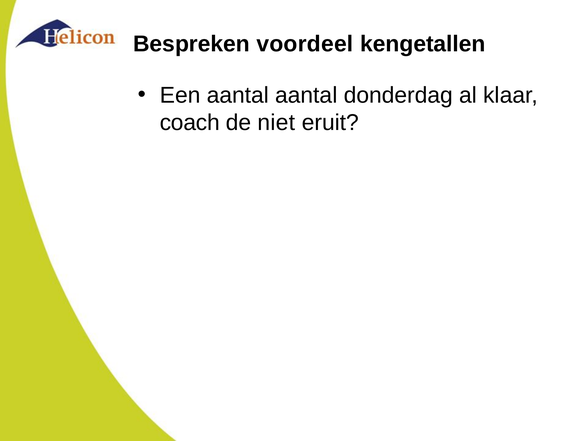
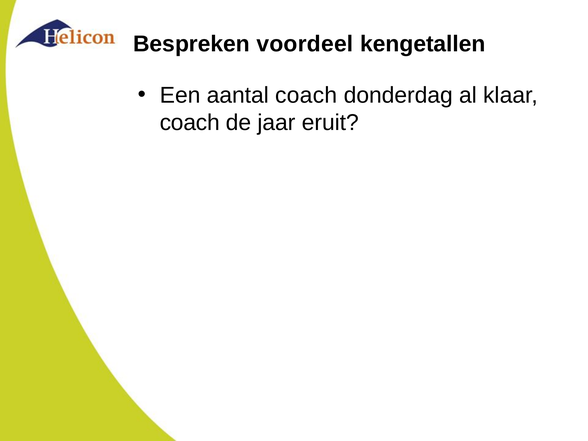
aantal aantal: aantal -> coach
niet: niet -> jaar
